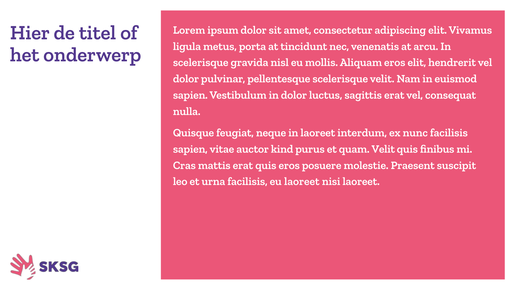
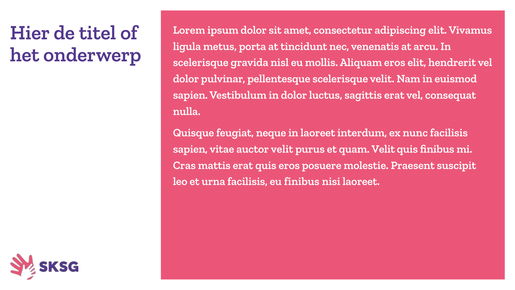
auctor kind: kind -> velit
eu laoreet: laoreet -> finibus
